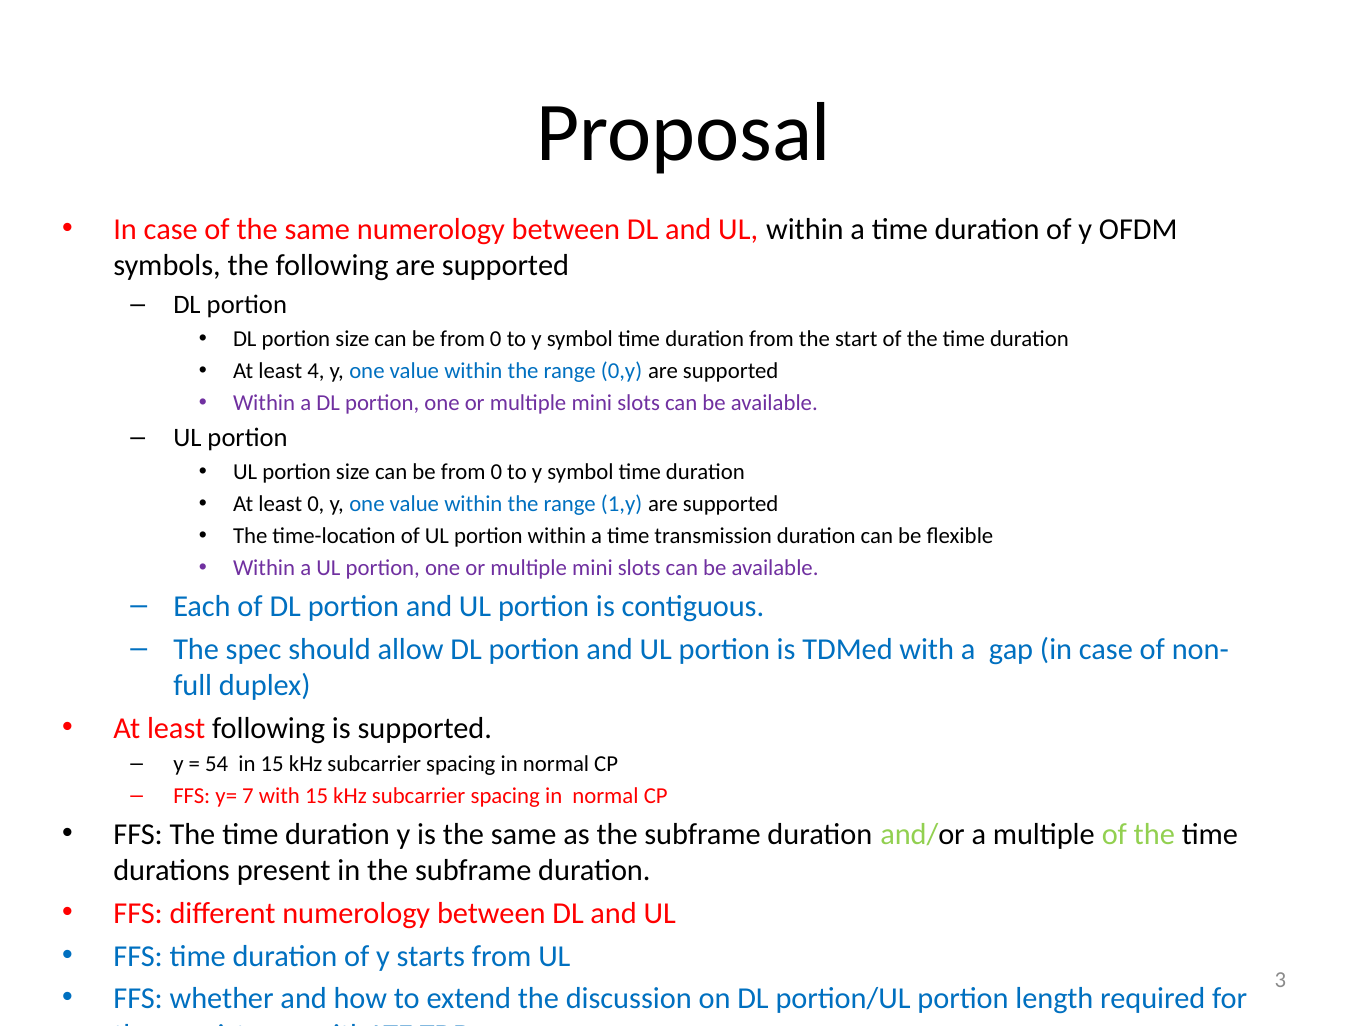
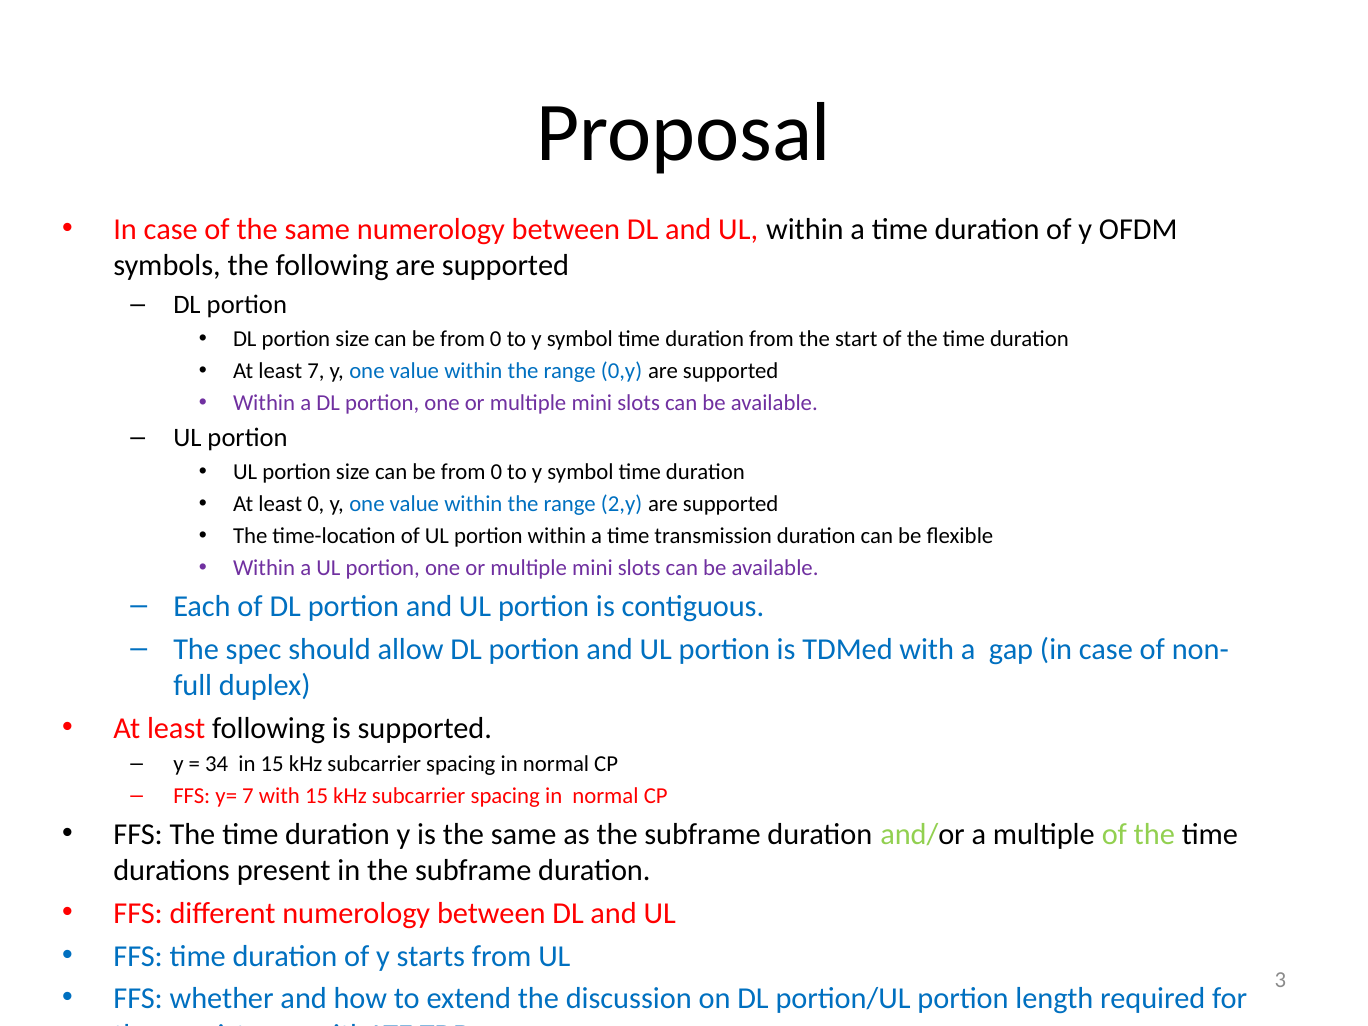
least 4: 4 -> 7
1,y: 1,y -> 2,y
54: 54 -> 34
